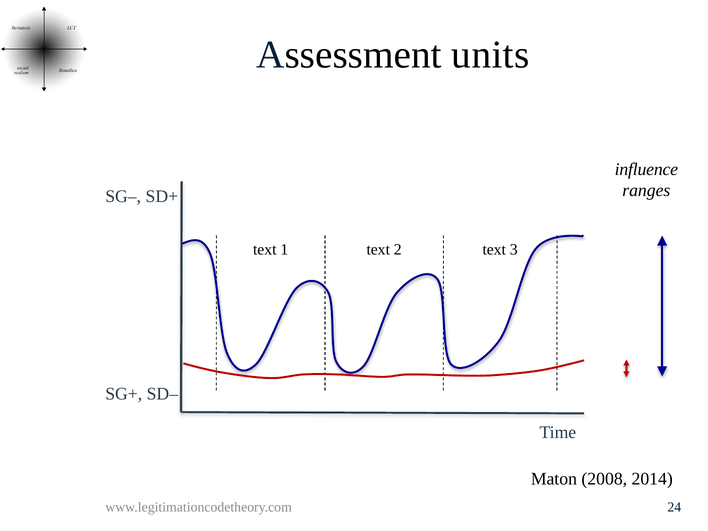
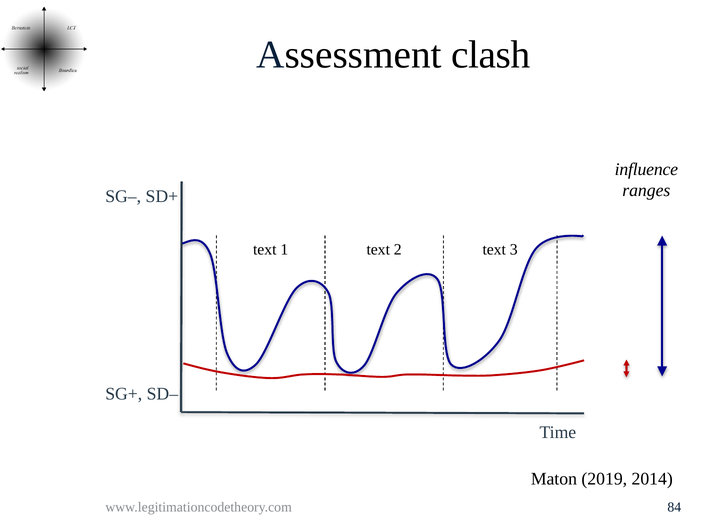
units: units -> clash
2008: 2008 -> 2019
24: 24 -> 84
